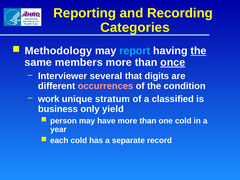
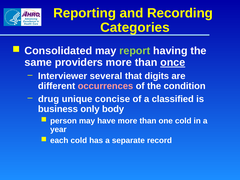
Methodology: Methodology -> Consolidated
report colour: light blue -> light green
the at (198, 51) underline: present -> none
members: members -> providers
work: work -> drug
stratum: stratum -> concise
yield: yield -> body
